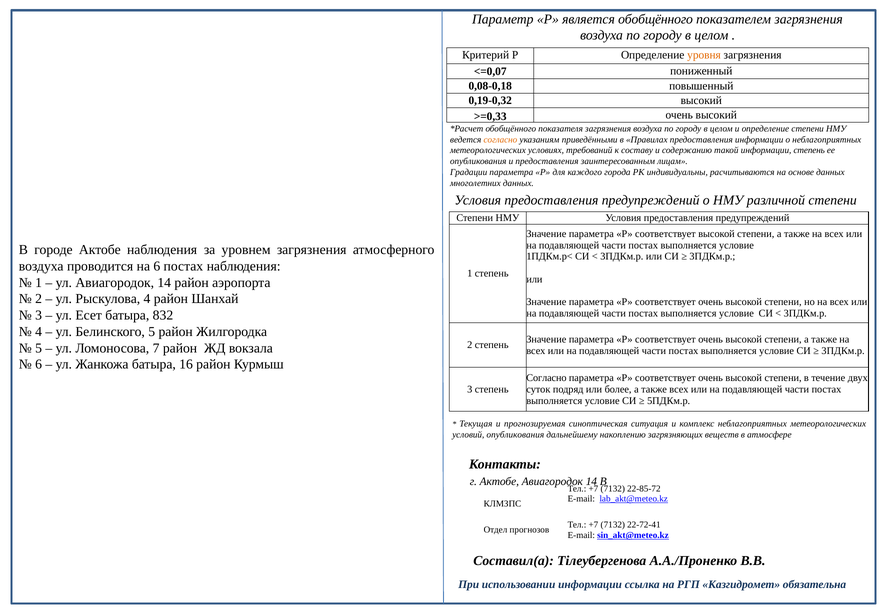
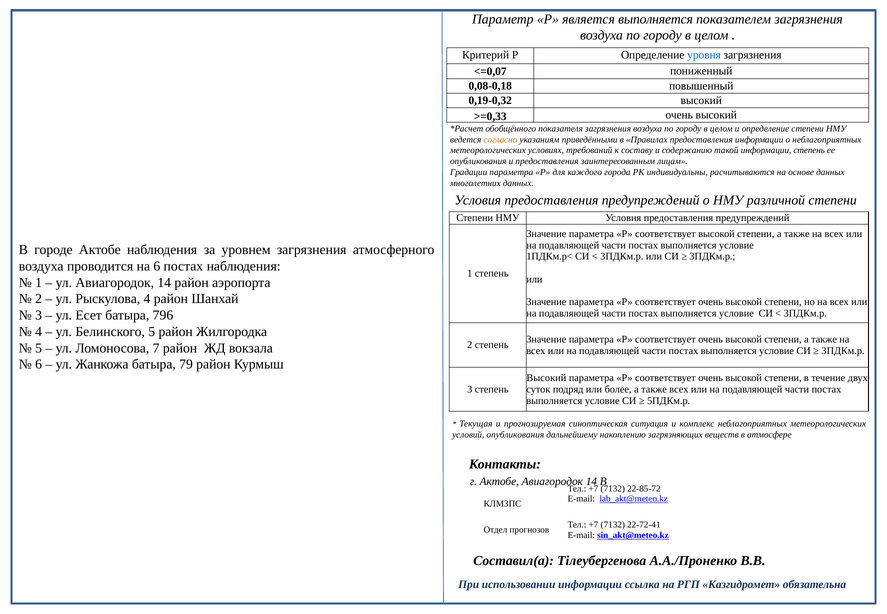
является обобщённого: обобщённого -> выполняется
уровня colour: orange -> blue
832: 832 -> 796
16: 16 -> 79
Согласно at (546, 378): Согласно -> Высокий
